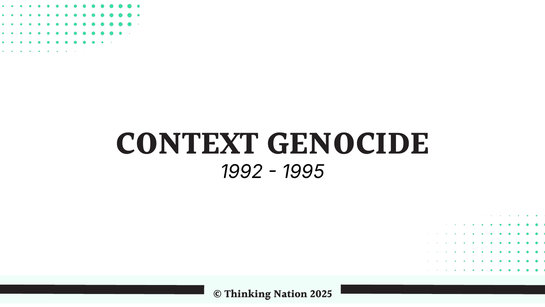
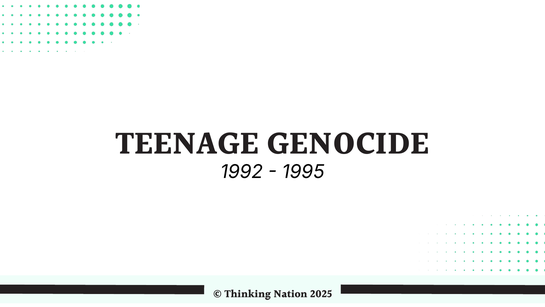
CONTEXT: CONTEXT -> TEENAGE
